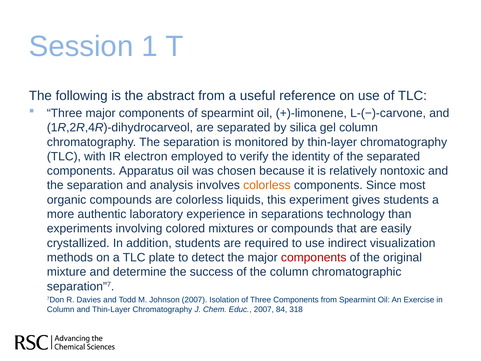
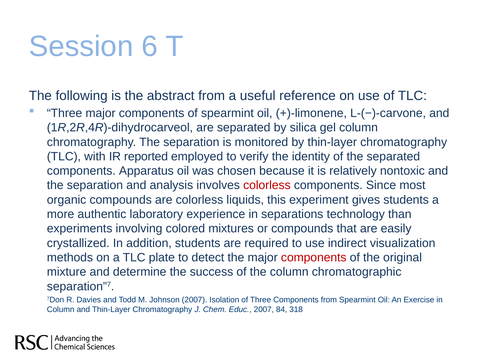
1: 1 -> 6
electron: electron -> reported
colorless at (267, 185) colour: orange -> red
